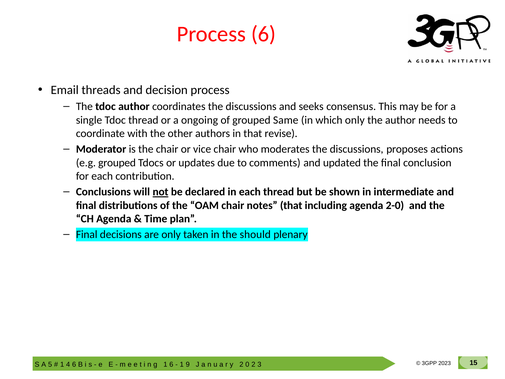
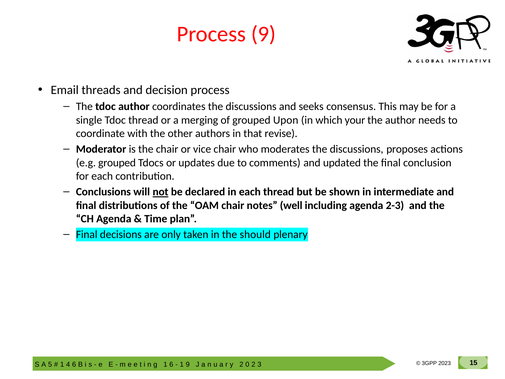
Process 6: 6 -> 9
ongoing: ongoing -> merging
Same: Same -> Upon
which only: only -> your
notes that: that -> well
2-0: 2-0 -> 2-3
